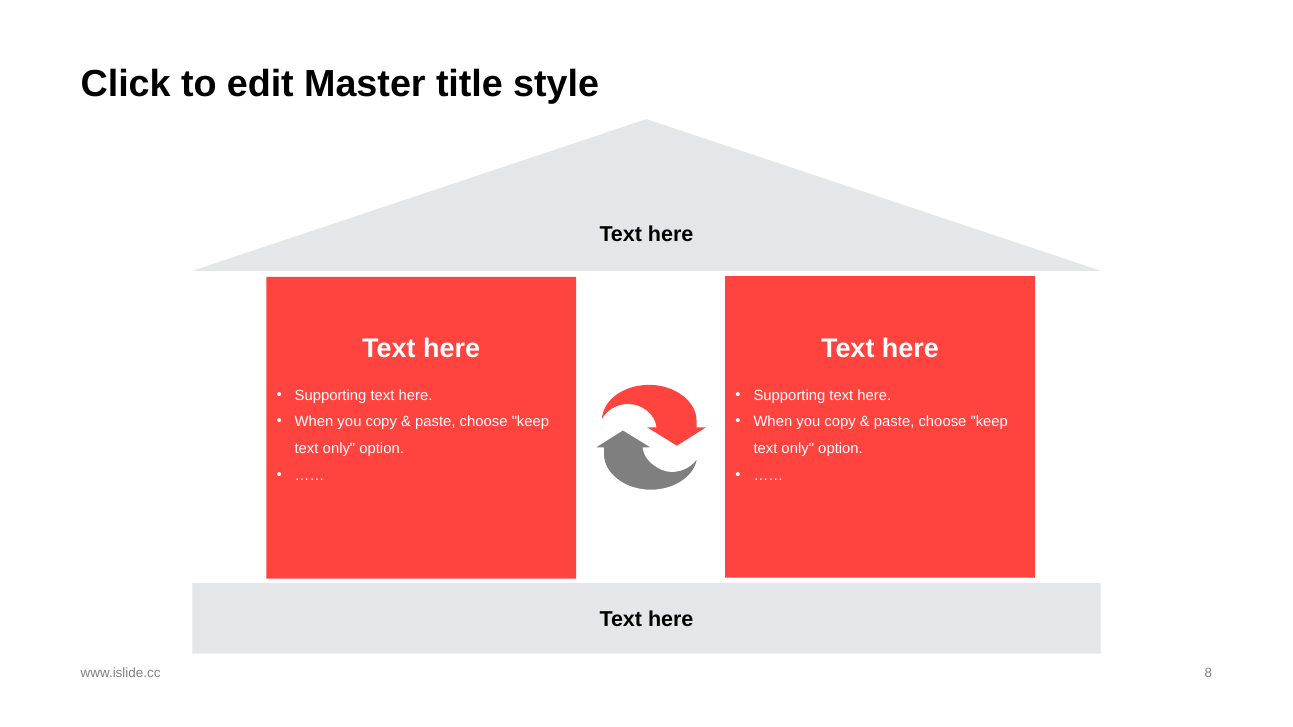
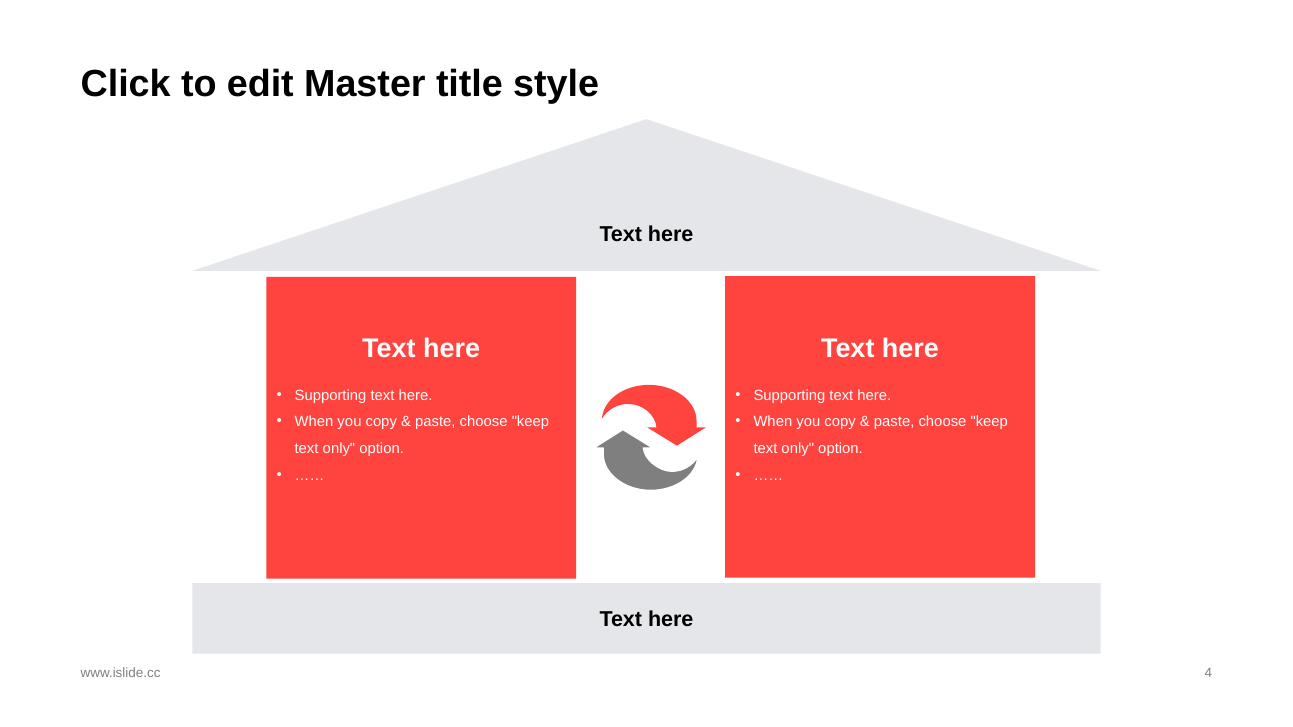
8: 8 -> 4
